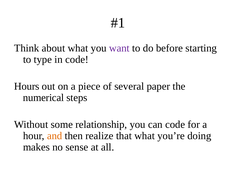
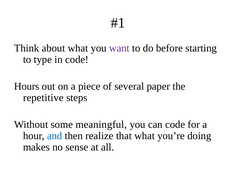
numerical: numerical -> repetitive
relationship: relationship -> meaningful
and colour: orange -> blue
